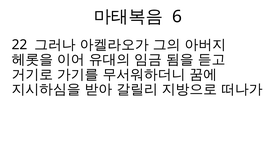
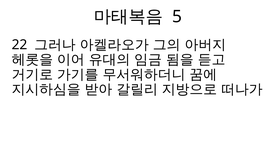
6: 6 -> 5
